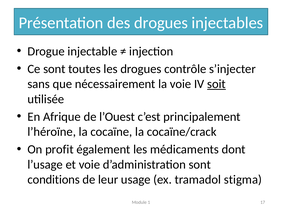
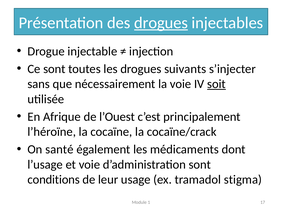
drogues at (161, 23) underline: none -> present
contrôle: contrôle -> suivants
profit: profit -> santé
